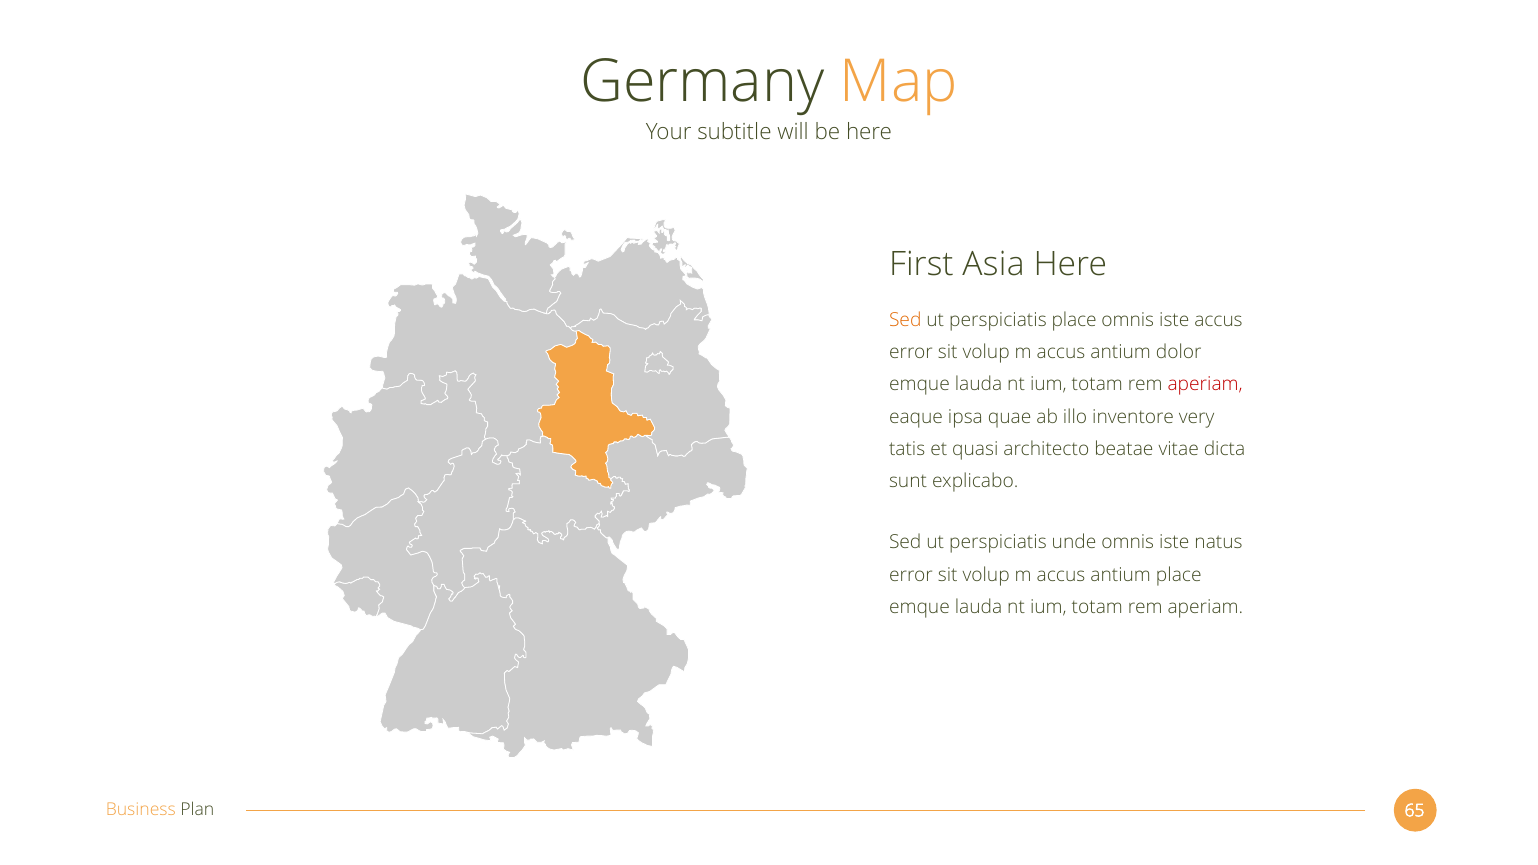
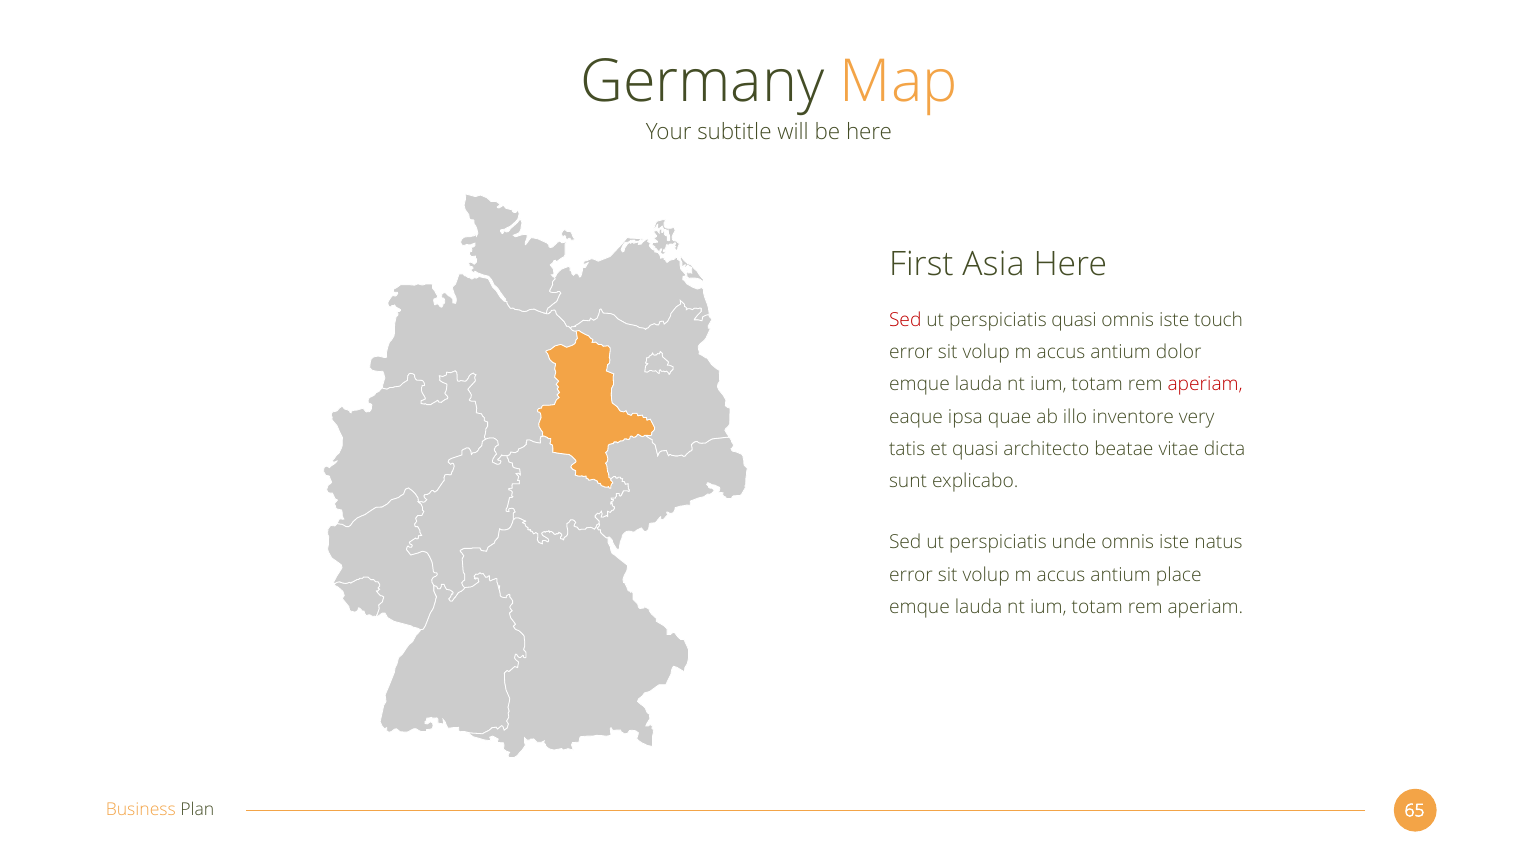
Sed at (905, 320) colour: orange -> red
perspiciatis place: place -> quasi
iste accus: accus -> touch
